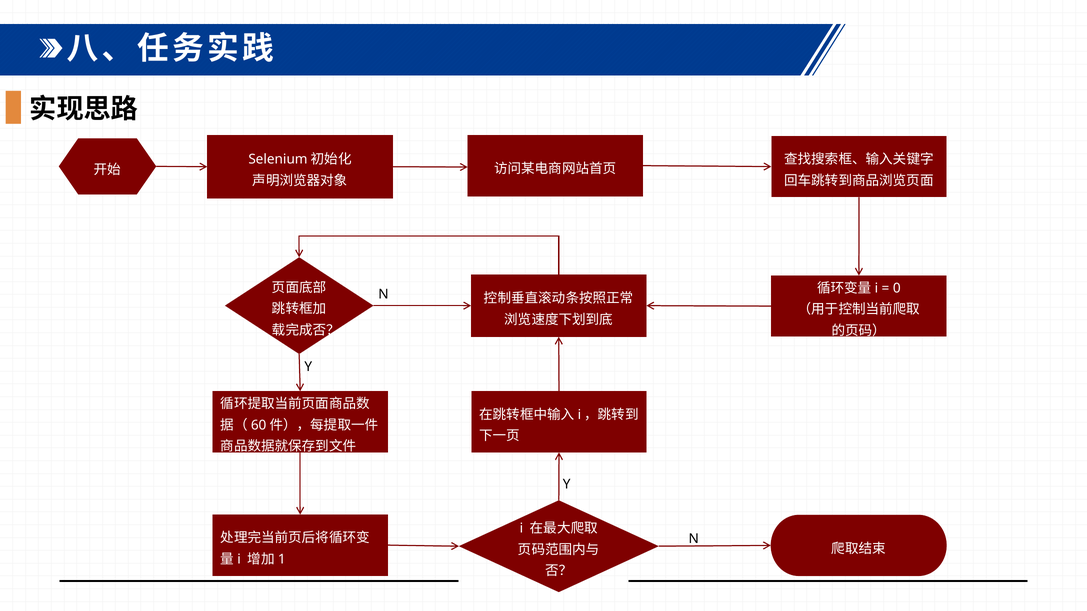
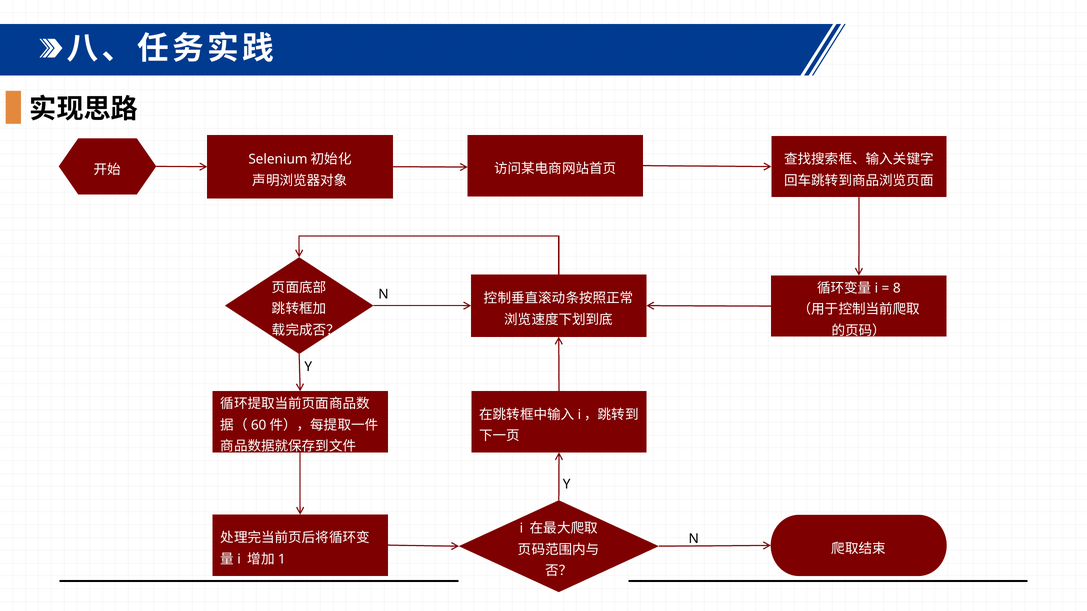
0: 0 -> 8
